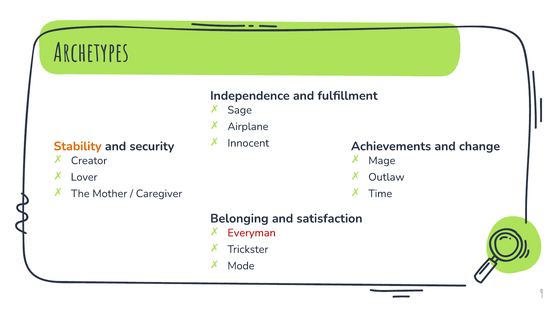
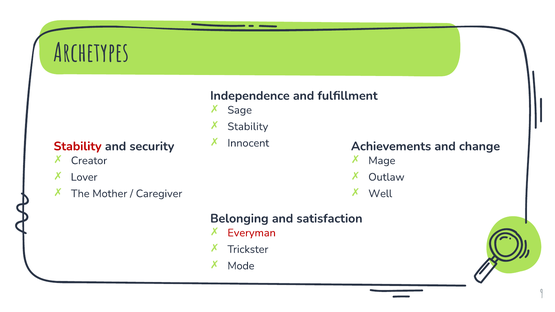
Airplane at (248, 127): Airplane -> Stability
Stability at (78, 146) colour: orange -> red
Time: Time -> Well
